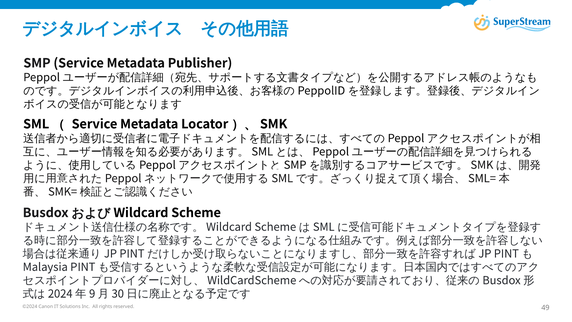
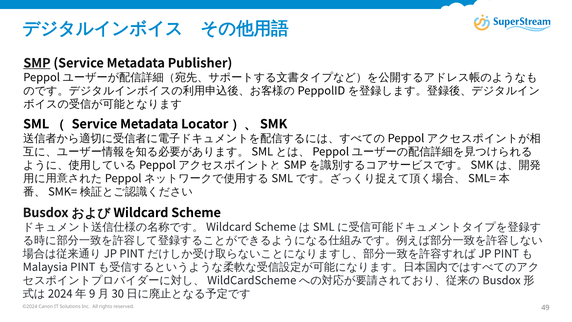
SMP at (37, 63) underline: none -> present
